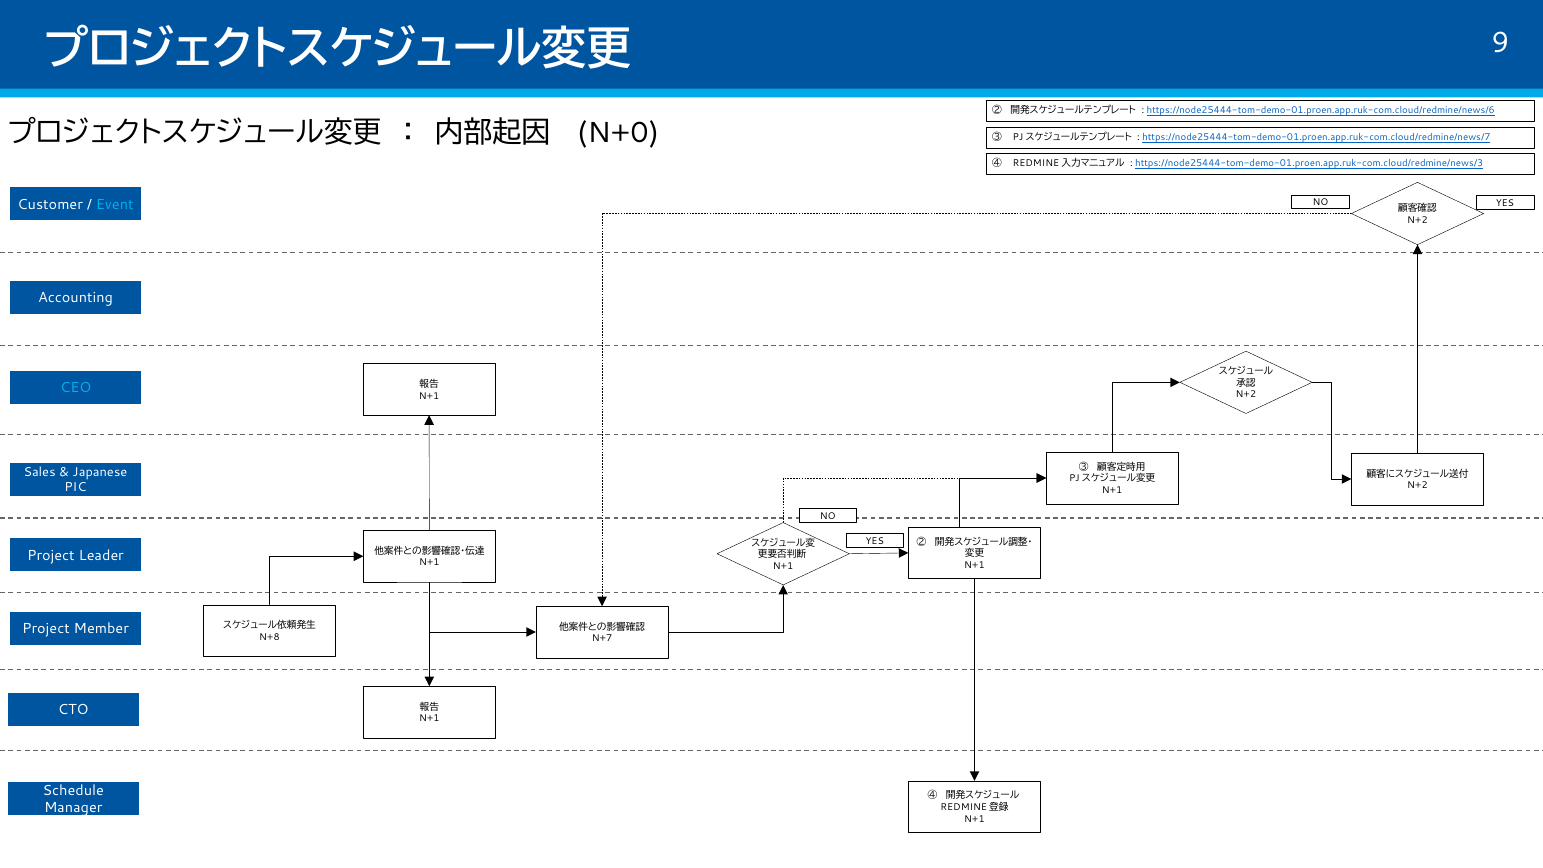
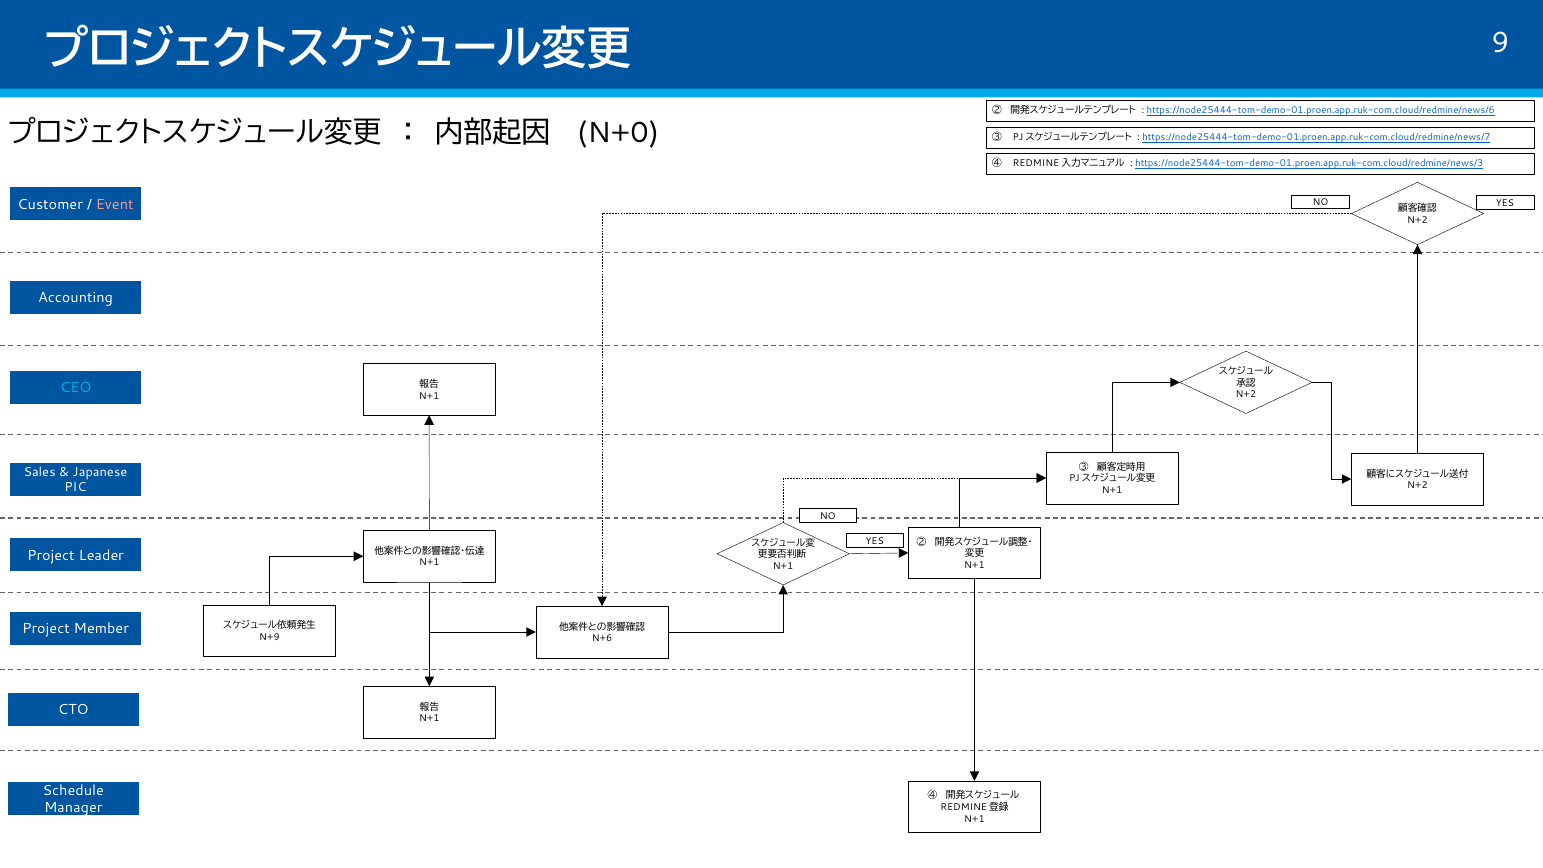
Event colour: light blue -> pink
N+8: N+8 -> N+9
N+7: N+7 -> N+6
